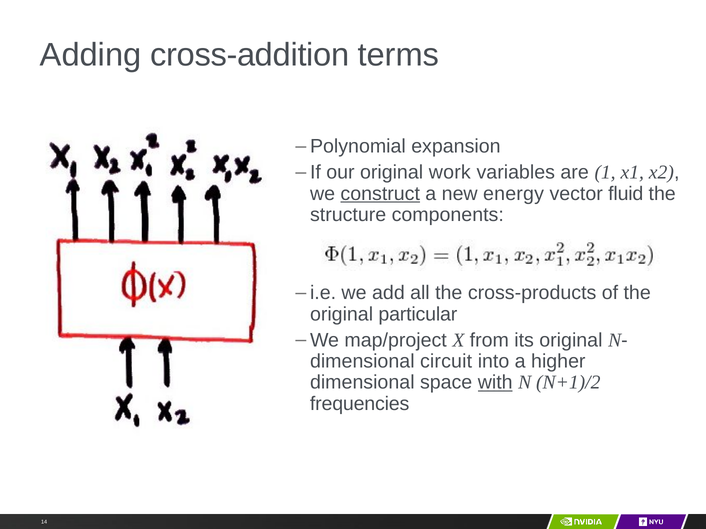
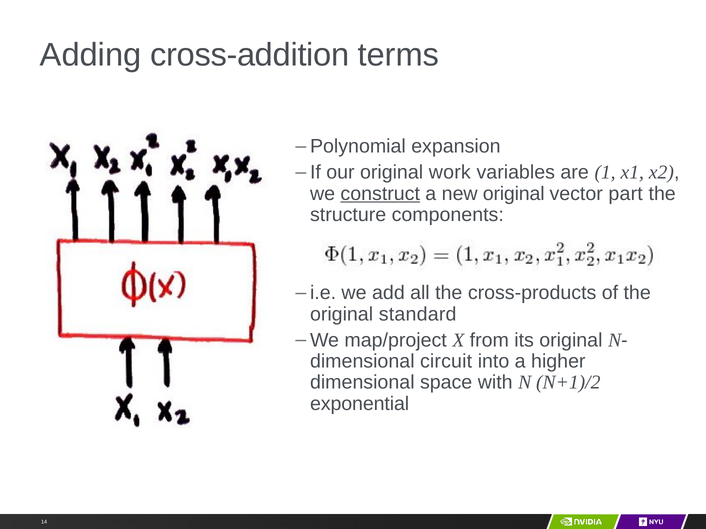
new energy: energy -> original
fluid: fluid -> part
particular: particular -> standard
with underline: present -> none
frequencies: frequencies -> exponential
